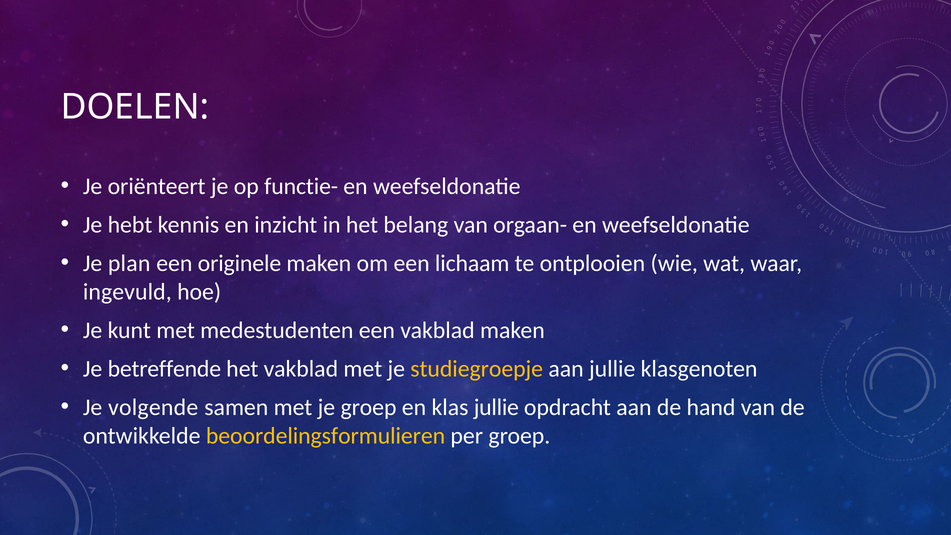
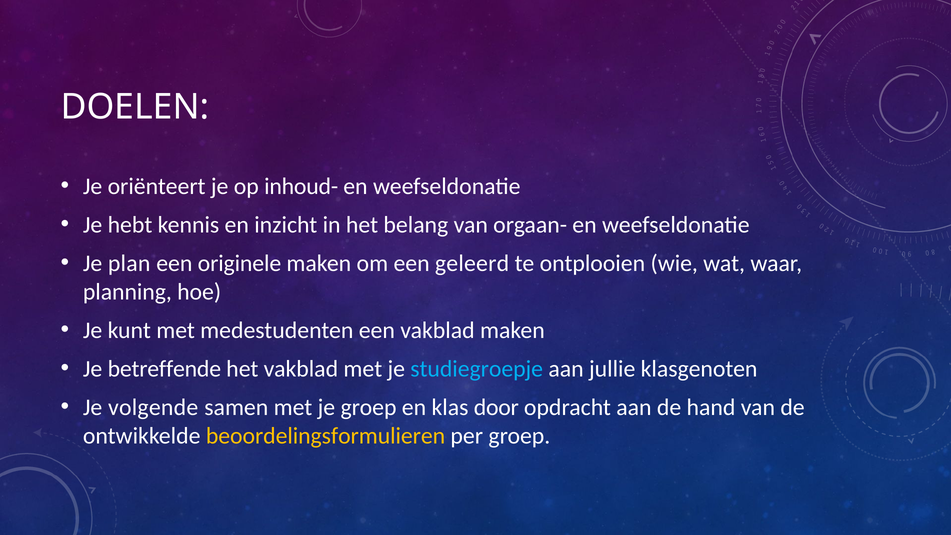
functie-: functie- -> inhoud-
lichaam: lichaam -> geleerd
ingevuld: ingevuld -> planning
studiegroepje colour: yellow -> light blue
klas jullie: jullie -> door
